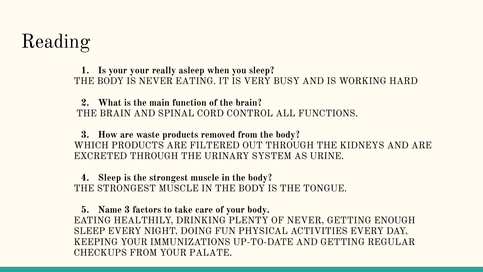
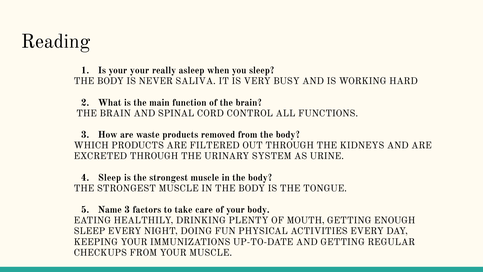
NEVER EATING: EATING -> SALIVA
OF NEVER: NEVER -> MOUTH
YOUR PALATE: PALATE -> MUSCLE
